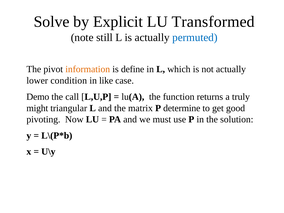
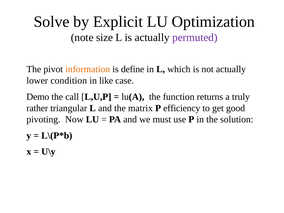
Transformed: Transformed -> Optimization
still: still -> size
permuted colour: blue -> purple
might: might -> rather
determine: determine -> efficiency
